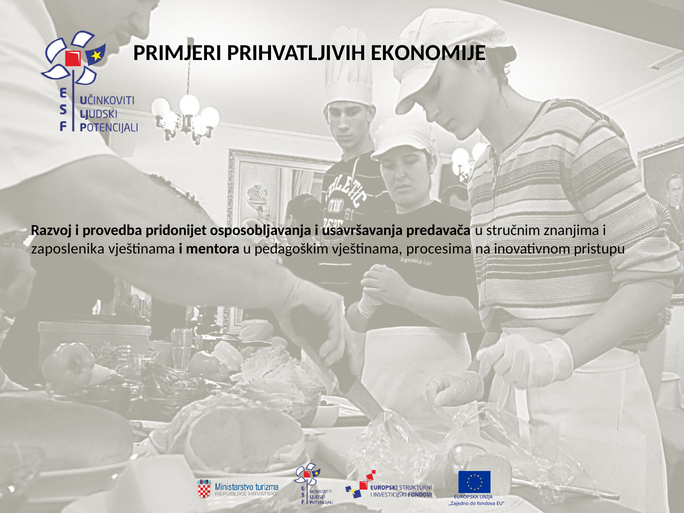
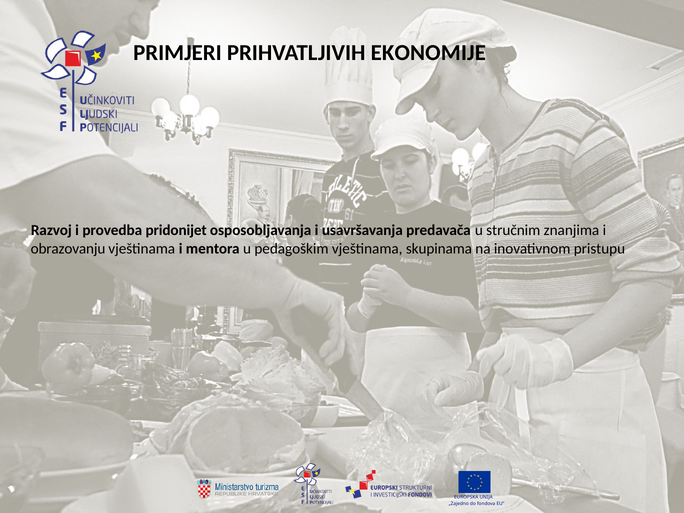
zaposlenika: zaposlenika -> obrazovanju
procesima: procesima -> skupinama
